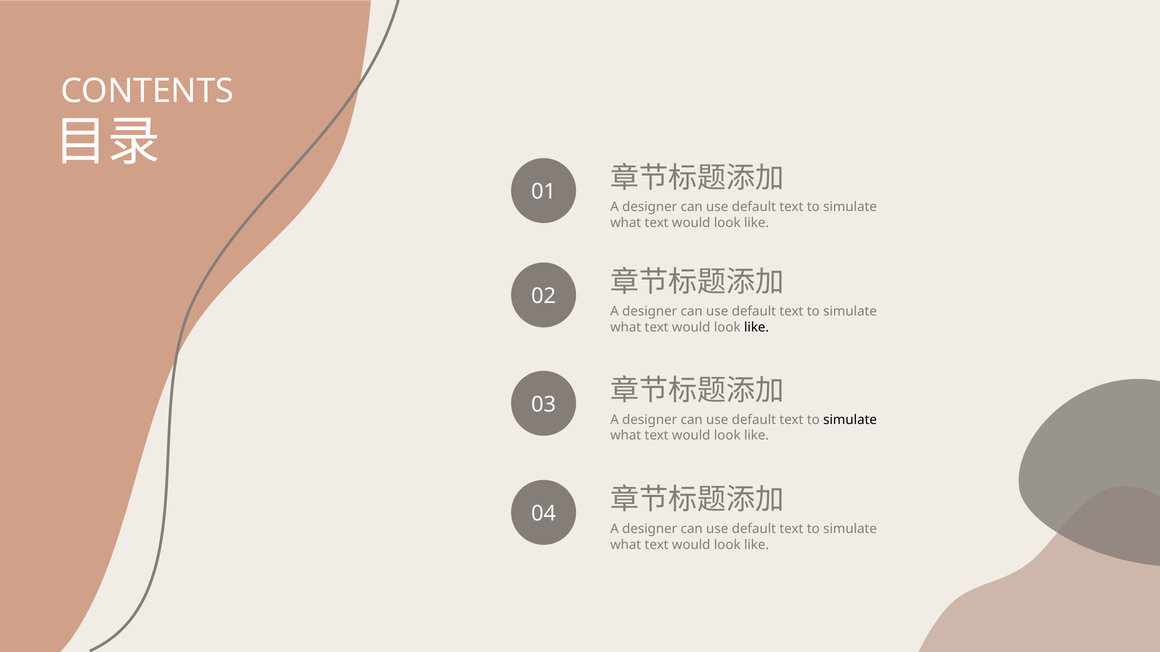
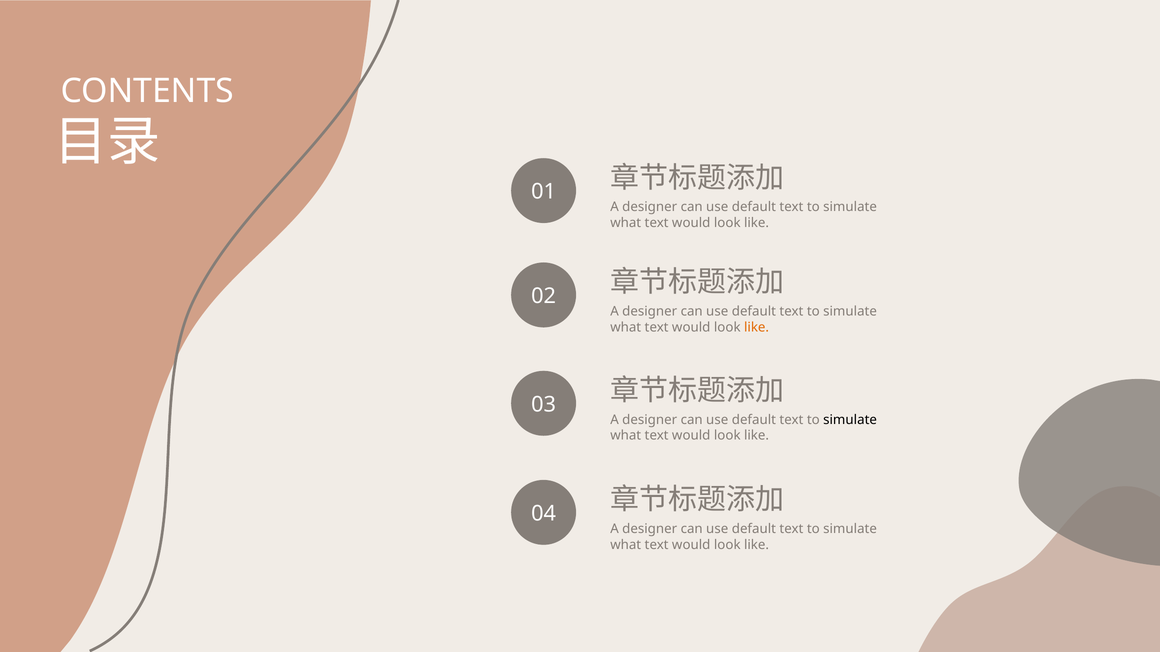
like at (757, 327) colour: black -> orange
